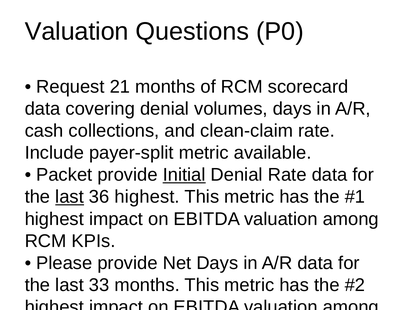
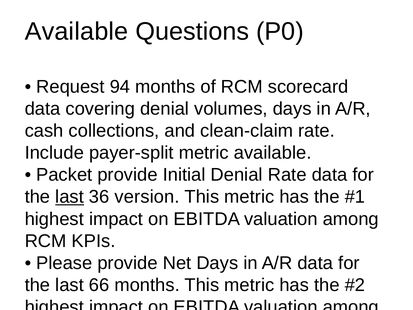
Valuation at (77, 31): Valuation -> Available
21: 21 -> 94
Initial underline: present -> none
36 highest: highest -> version
33: 33 -> 66
